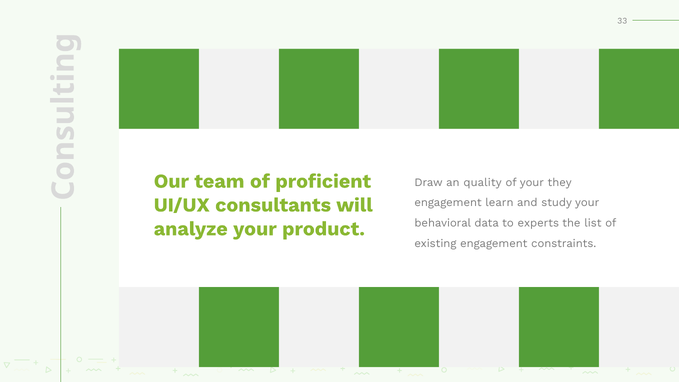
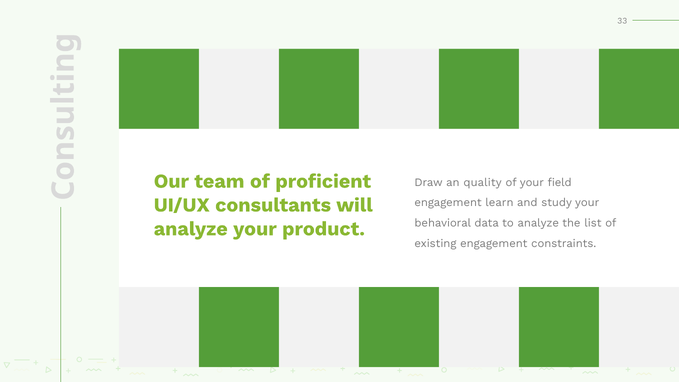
they: they -> field
to experts: experts -> analyze
